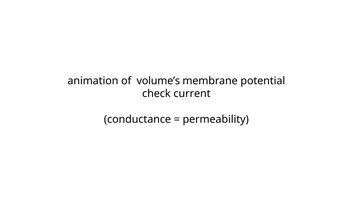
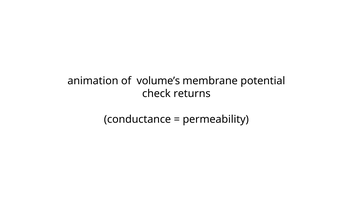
current: current -> returns
